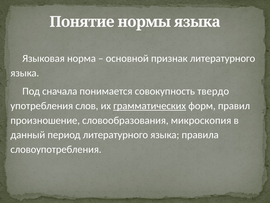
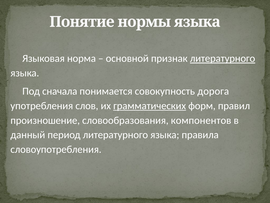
литературного at (223, 58) underline: none -> present
твердо: твердо -> дорога
микроскопия: микроскопия -> компонентов
